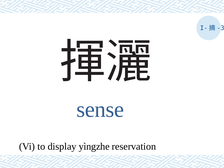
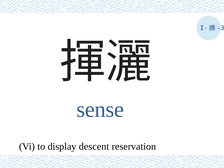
yìngzhe: yìngzhe -> descent
